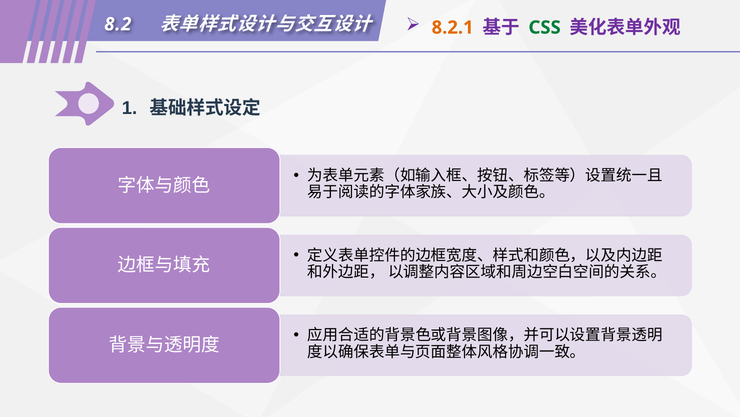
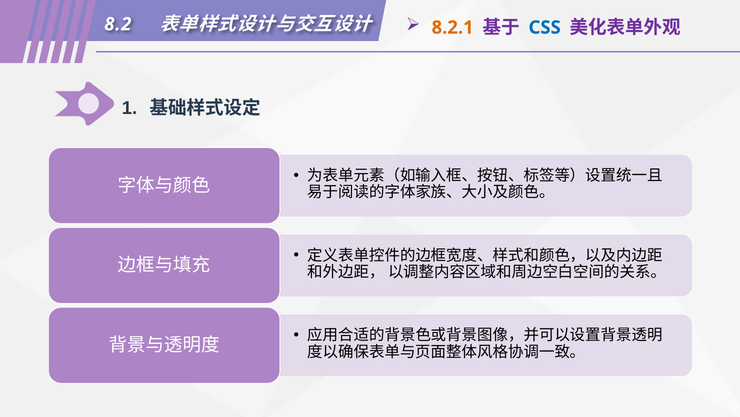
CSS colour: green -> blue
